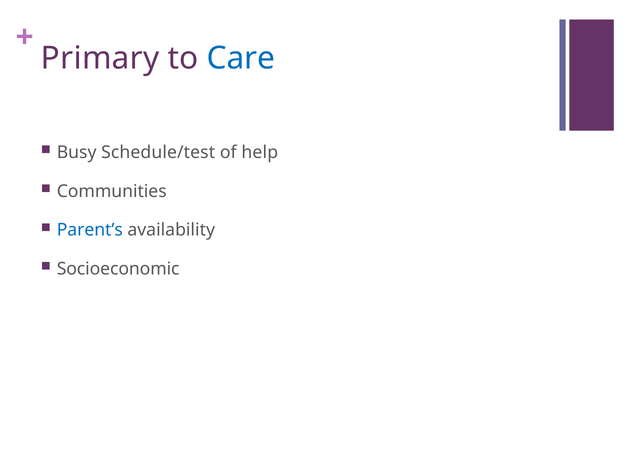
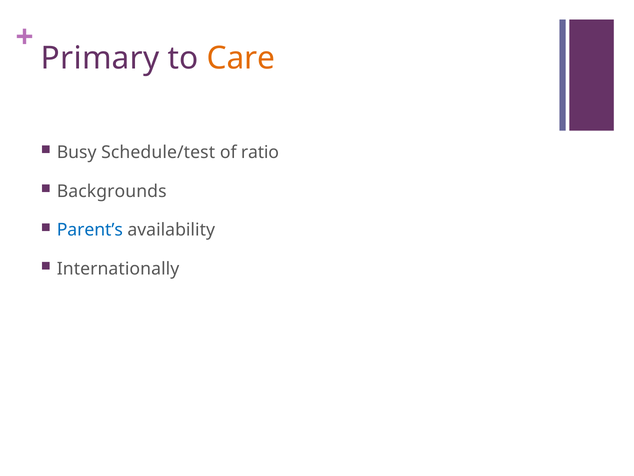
Care colour: blue -> orange
help: help -> ratio
Communities: Communities -> Backgrounds
Socioeconomic: Socioeconomic -> Internationally
